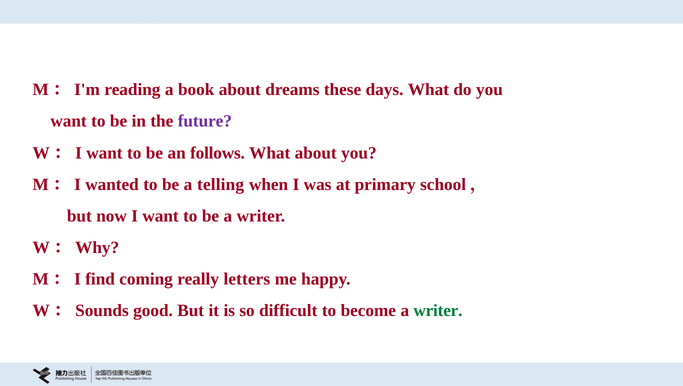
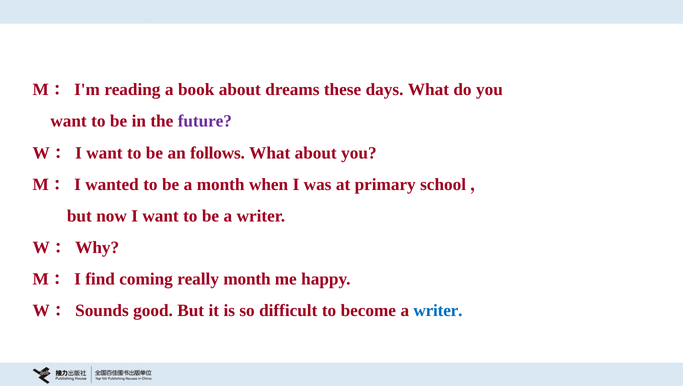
a telling: telling -> month
really letters: letters -> month
writer at (438, 311) colour: green -> blue
